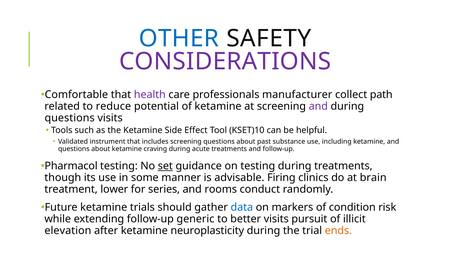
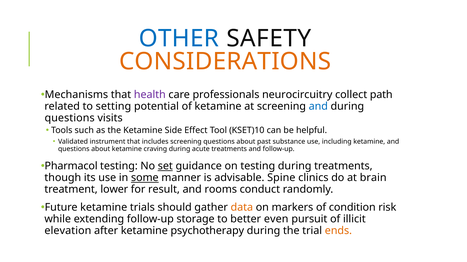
CONSIDERATIONS colour: purple -> orange
Comfortable: Comfortable -> Mechanisms
manufacturer: manufacturer -> neurocircuitry
reduce: reduce -> setting
and at (318, 107) colour: purple -> blue
some underline: none -> present
Firing: Firing -> Spine
series: series -> result
data colour: blue -> orange
generic: generic -> storage
better visits: visits -> even
neuroplasticity: neuroplasticity -> psychotherapy
